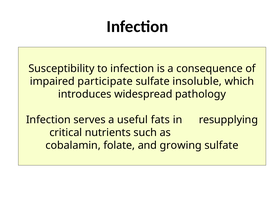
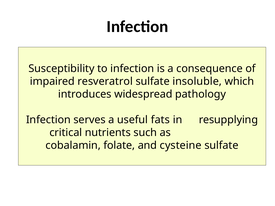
participate: participate -> resveratrol
growing: growing -> cysteine
